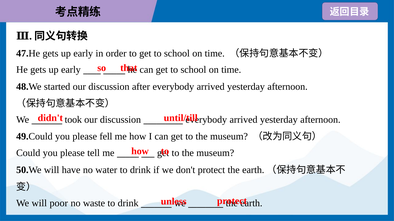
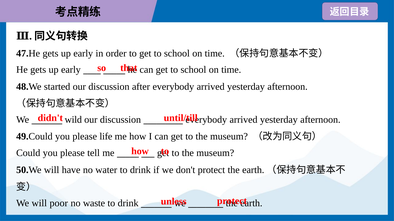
took: took -> wild
fell: fell -> life
